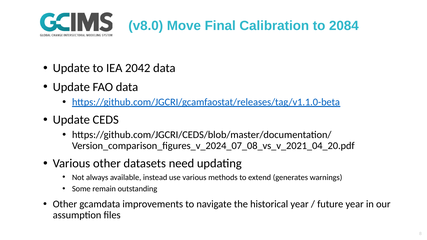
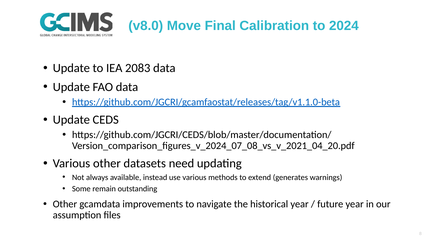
2084: 2084 -> 2024
2042: 2042 -> 2083
